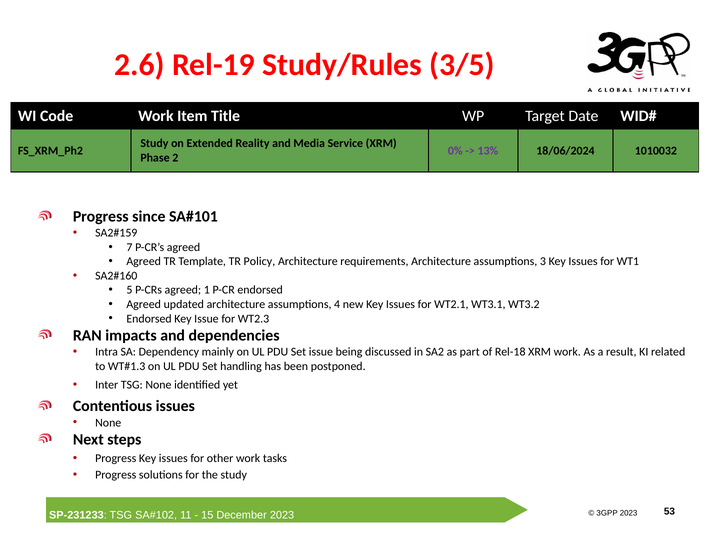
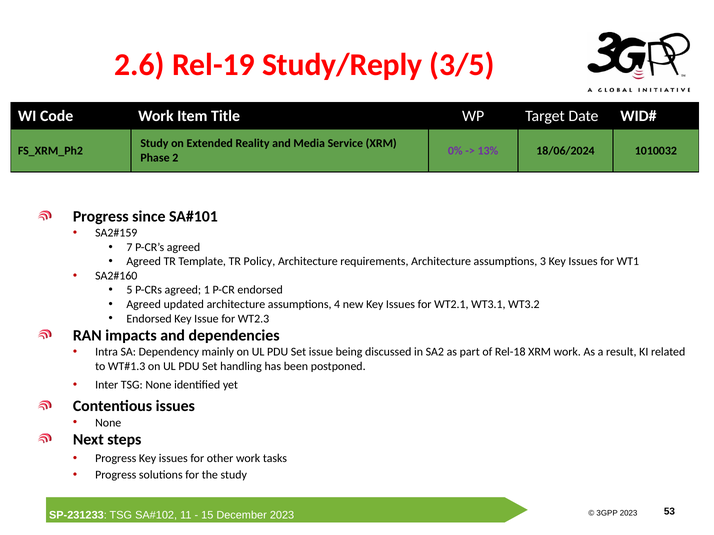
Study/Rules: Study/Rules -> Study/Reply
